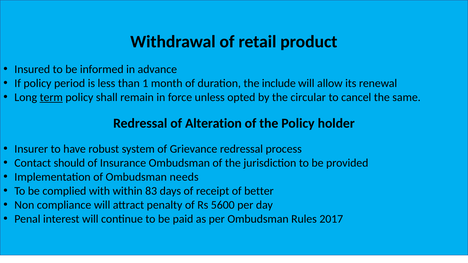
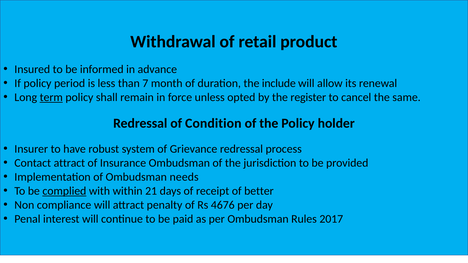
1: 1 -> 7
circular: circular -> register
Alteration: Alteration -> Condition
Contact should: should -> attract
complied underline: none -> present
83: 83 -> 21
5600: 5600 -> 4676
